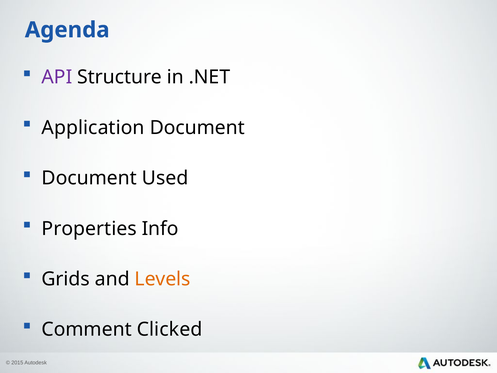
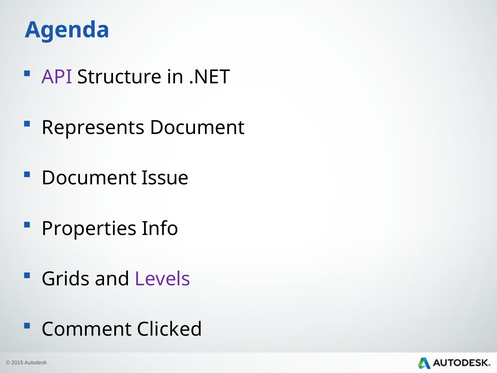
Application: Application -> Represents
Used: Used -> Issue
Levels colour: orange -> purple
